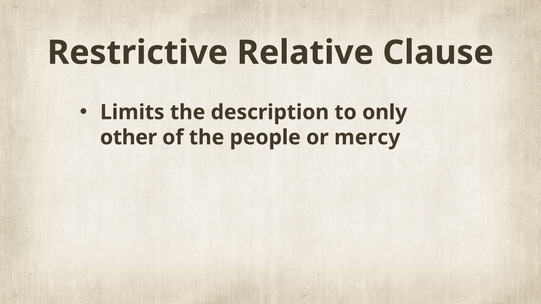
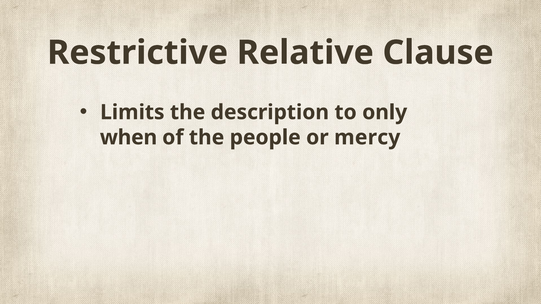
other: other -> when
